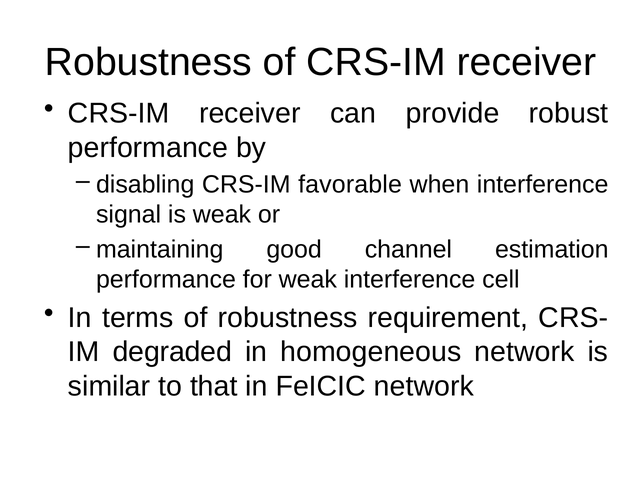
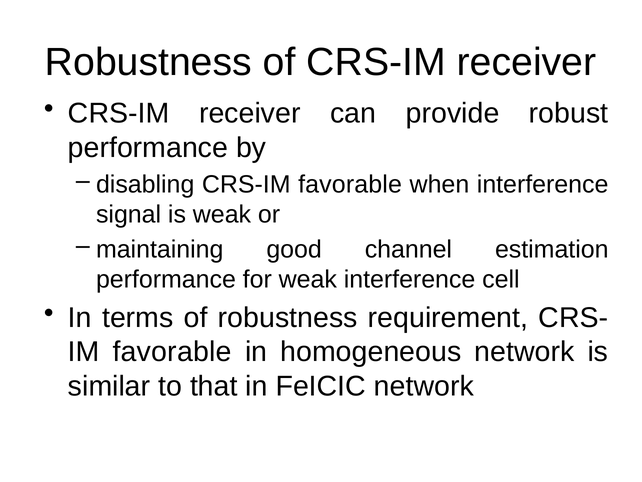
degraded at (172, 352): degraded -> favorable
